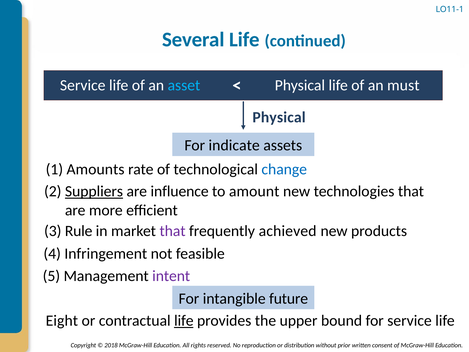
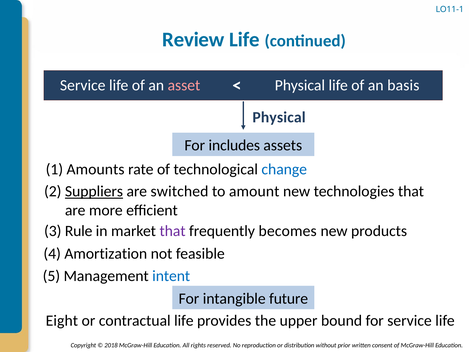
Several: Several -> Review
asset colour: light blue -> pink
must: must -> basis
indicate: indicate -> includes
influence: influence -> switched
achieved: achieved -> becomes
Infringement: Infringement -> Amortization
intent colour: purple -> blue
life at (184, 321) underline: present -> none
